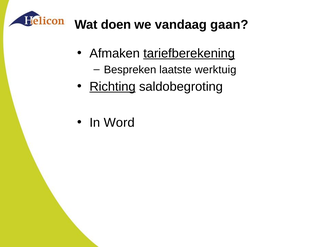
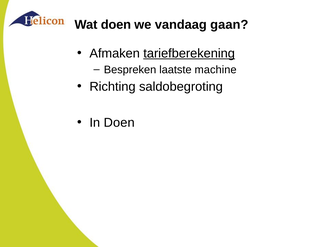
werktuig: werktuig -> machine
Richting underline: present -> none
In Word: Word -> Doen
